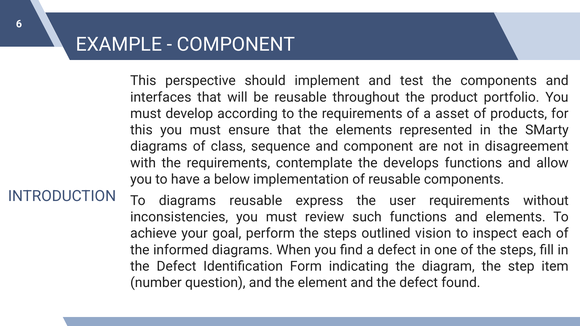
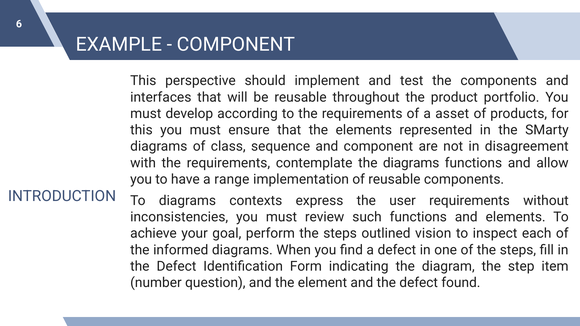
the develops: develops -> diagrams
below: below -> range
diagrams reusable: reusable -> contexts
